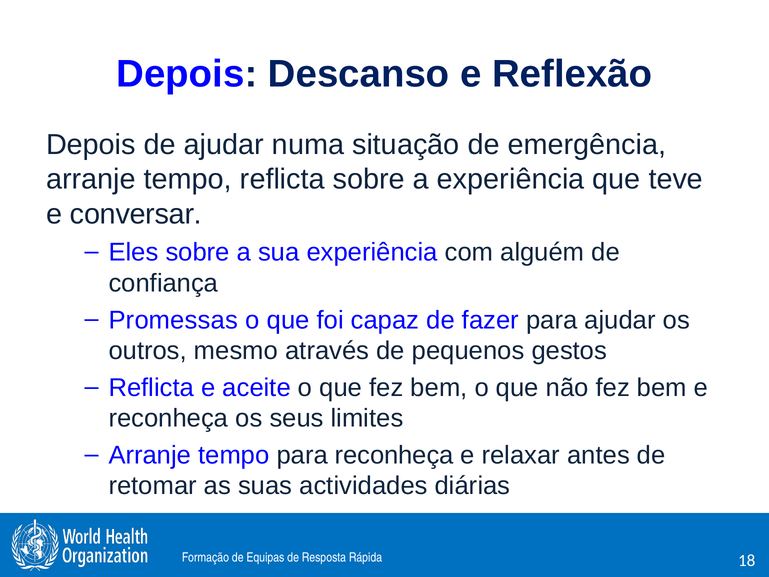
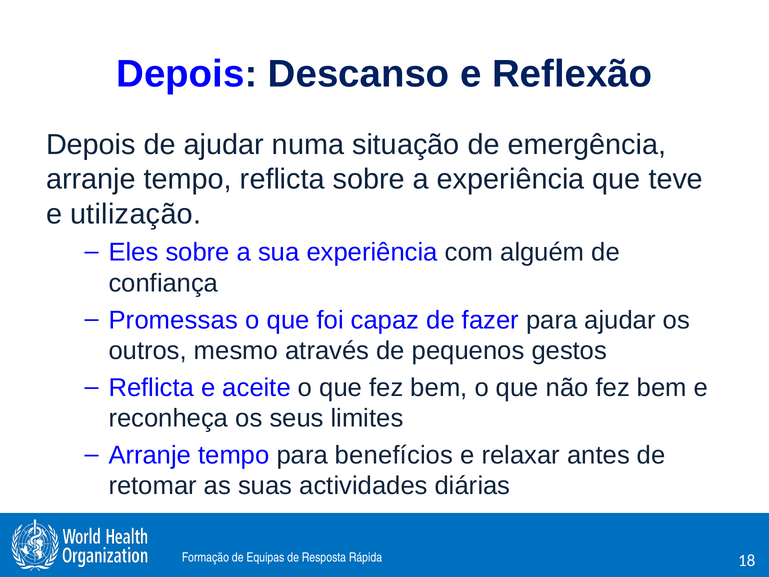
conversar: conversar -> utilização
para reconheça: reconheça -> benefícios
